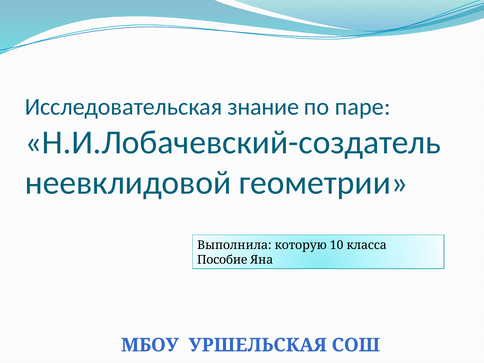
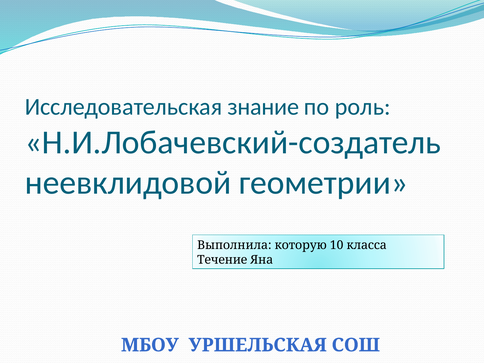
паре: паре -> роль
Пособие: Пособие -> Течение
